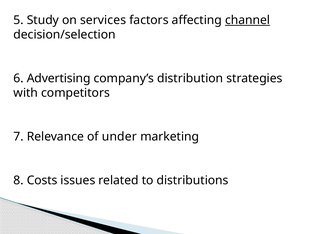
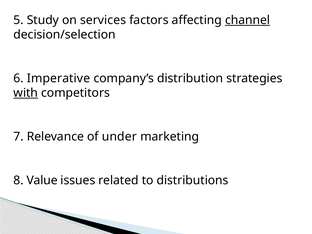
Advertising: Advertising -> Imperative
with underline: none -> present
Costs: Costs -> Value
